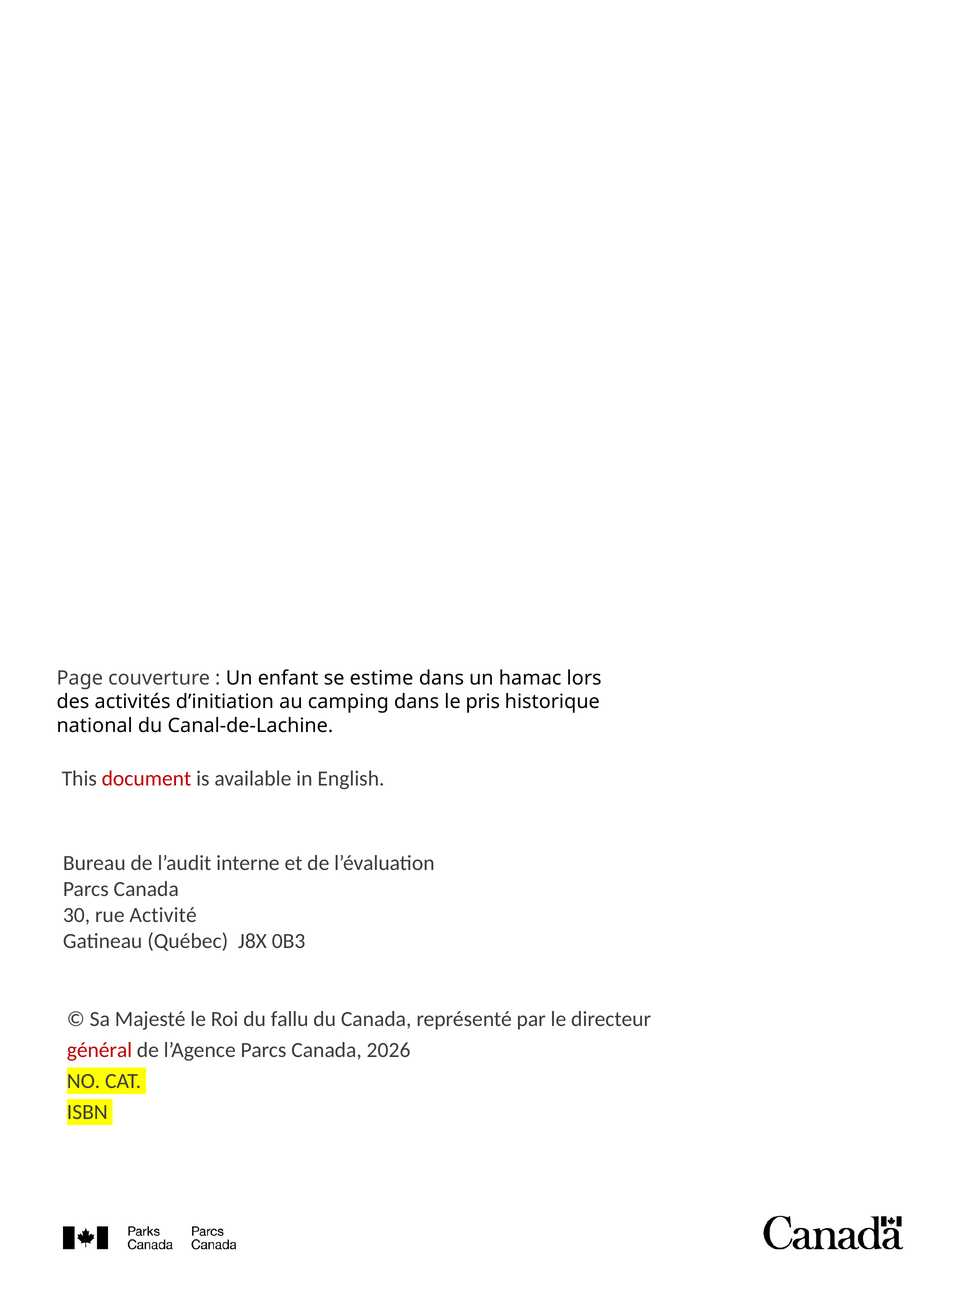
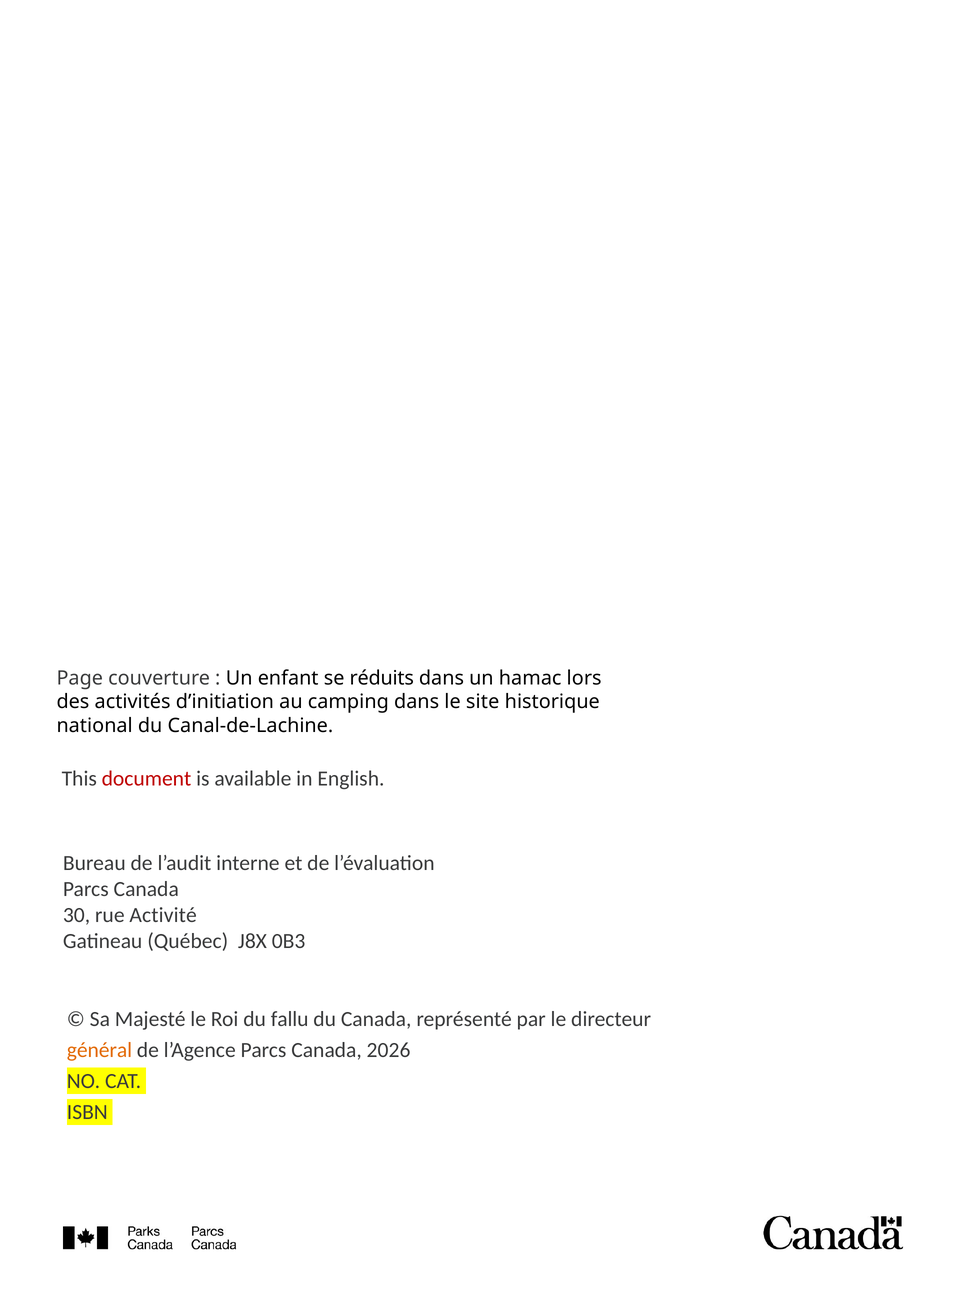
estime: estime -> réduits
pris: pris -> site
général colour: red -> orange
